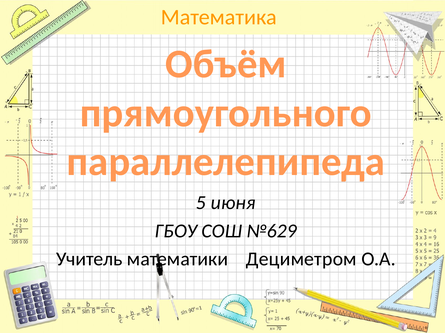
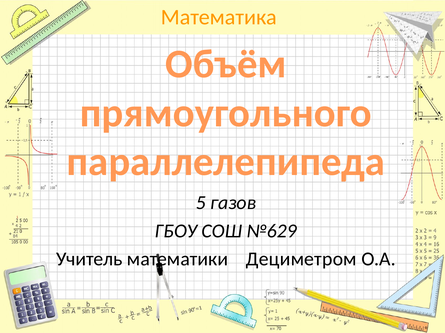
июня: июня -> газов
